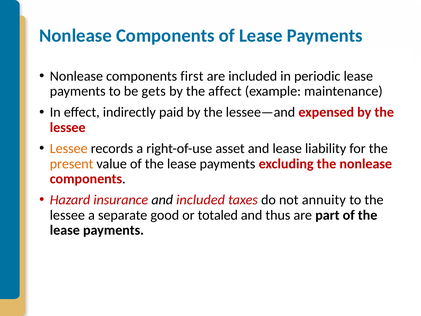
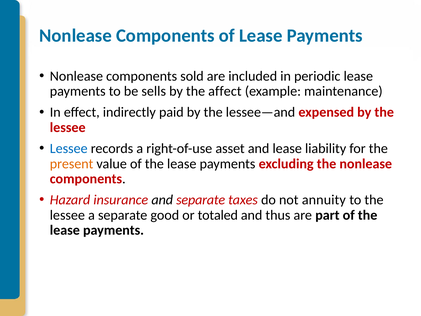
first: first -> sold
gets: gets -> sells
Lessee at (69, 148) colour: orange -> blue
and included: included -> separate
